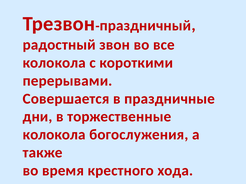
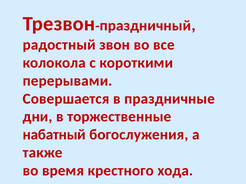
колокола at (54, 135): колокола -> набатный
